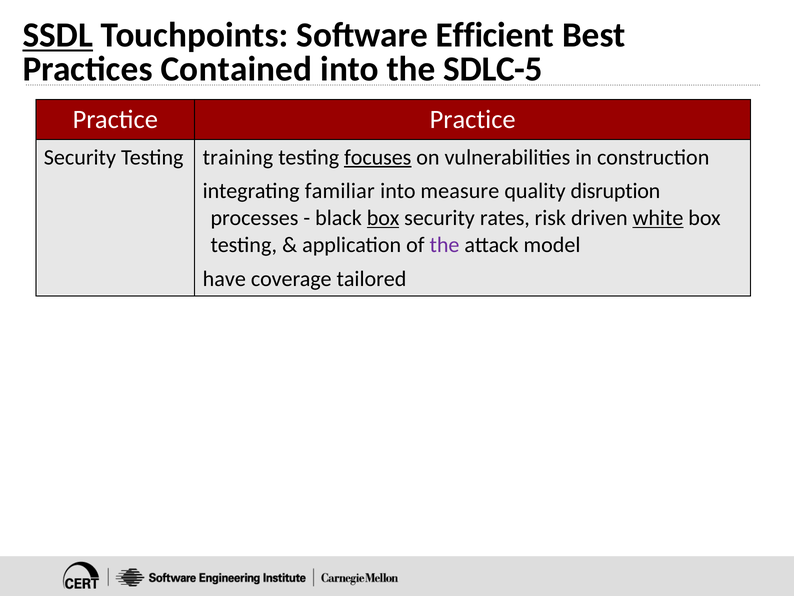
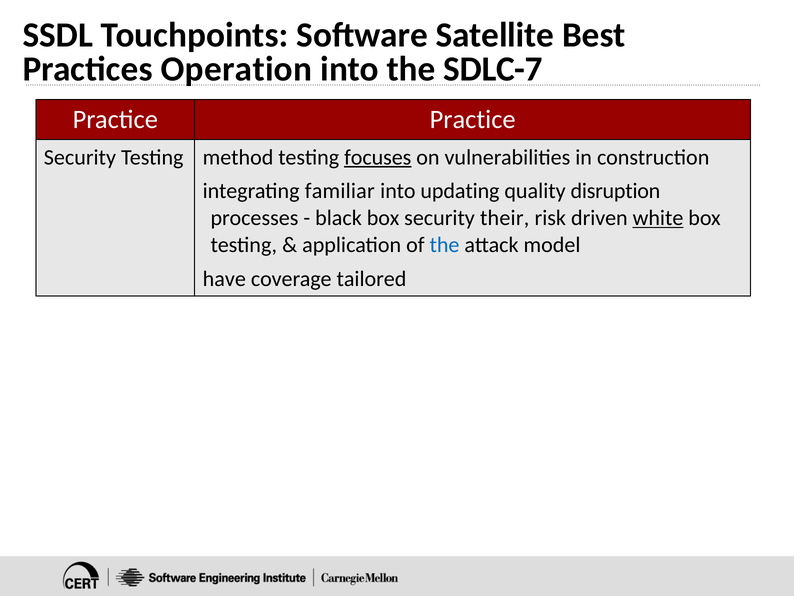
SSDL underline: present -> none
Efficient: Efficient -> Satellite
Contained: Contained -> Operation
SDLC-5: SDLC-5 -> SDLC-7
training: training -> method
measure: measure -> updating
box at (383, 218) underline: present -> none
rates: rates -> their
the at (444, 245) colour: purple -> blue
